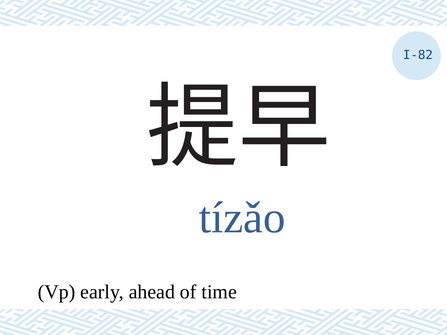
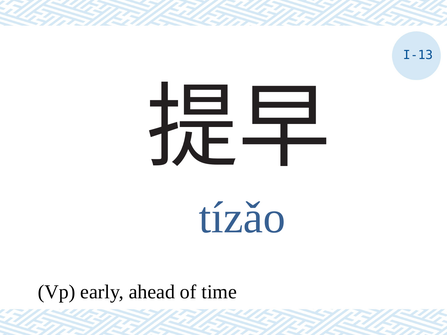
I-82: I-82 -> I-13
